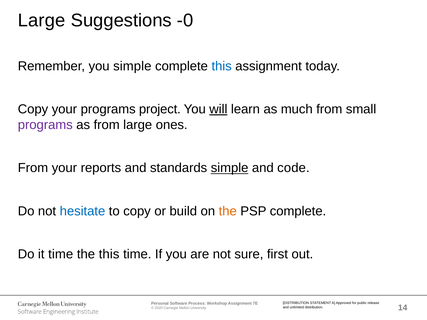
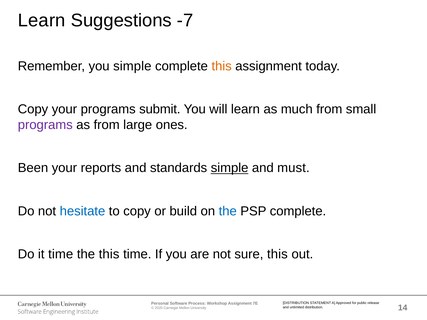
Large at (42, 21): Large -> Learn
-0: -0 -> -7
this at (222, 66) colour: blue -> orange
project: project -> submit
will underline: present -> none
From at (33, 168): From -> Been
code: code -> must
the at (228, 211) colour: orange -> blue
sure first: first -> this
